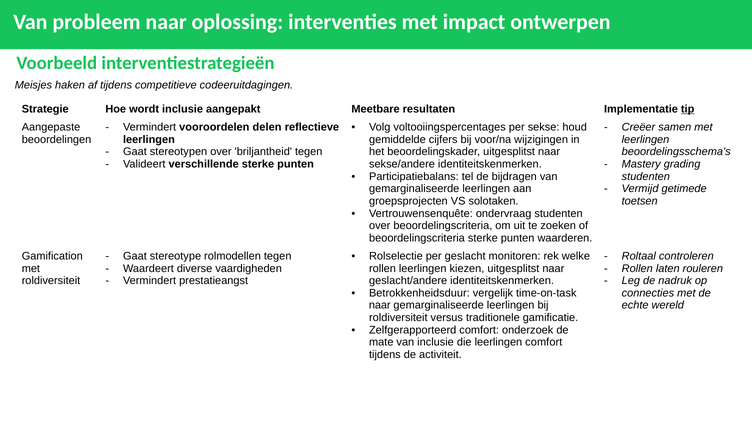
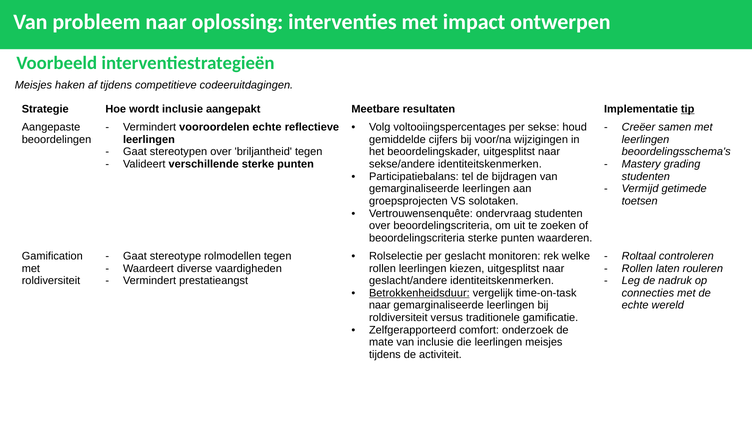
vooroordelen delen: delen -> echte
Betrokkenheidsduur underline: none -> present
leerlingen comfort: comfort -> meisjes
